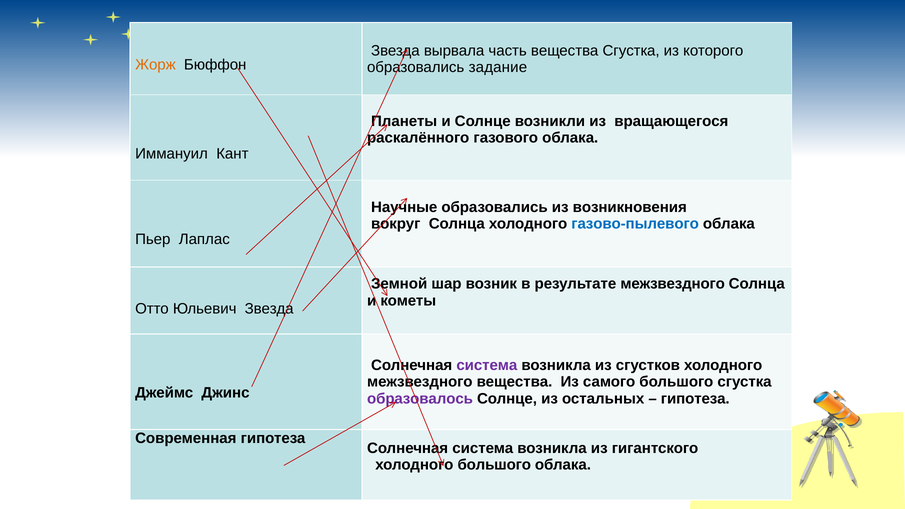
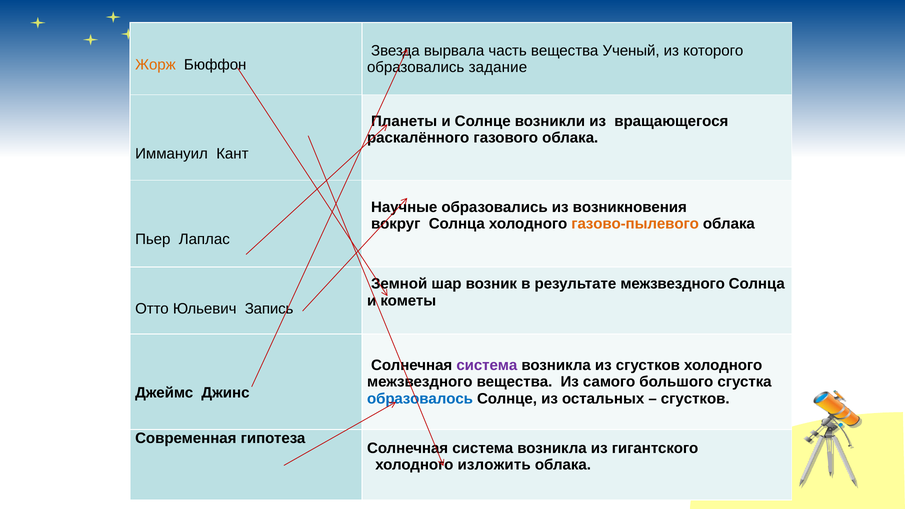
вещества Сгустка: Сгустка -> Ученый
газово-пылевого colour: blue -> orange
Юльевич Звезда: Звезда -> Запись
образовалось colour: purple -> blue
гипотеза at (695, 399): гипотеза -> сгустков
холодного большого: большого -> изложить
